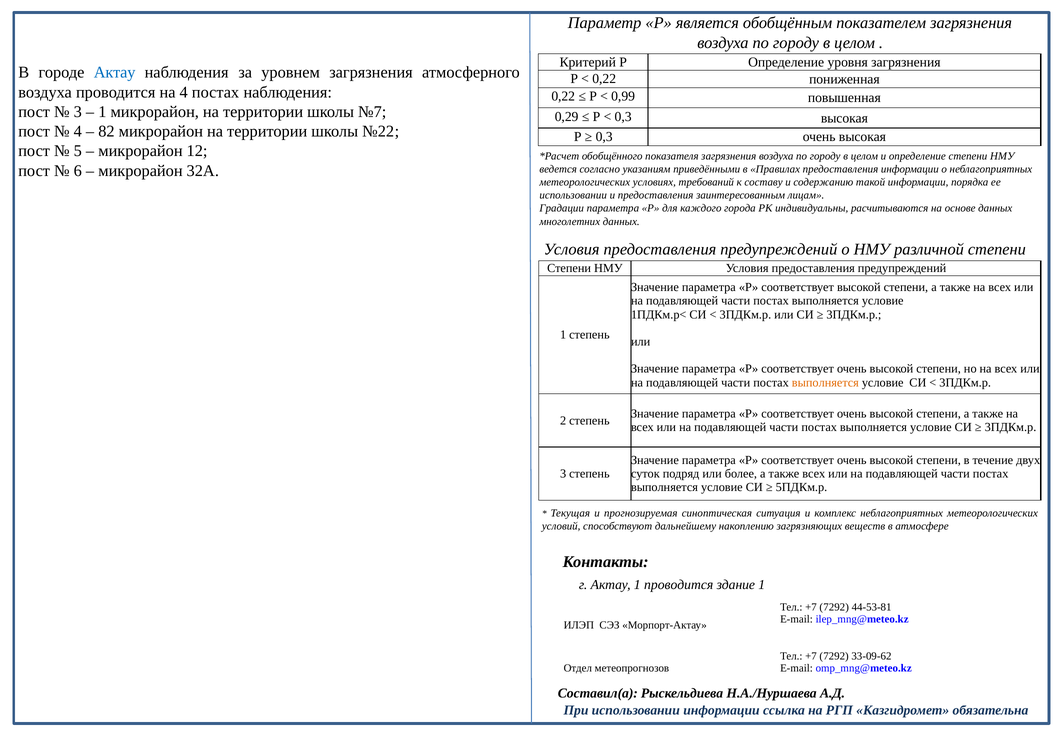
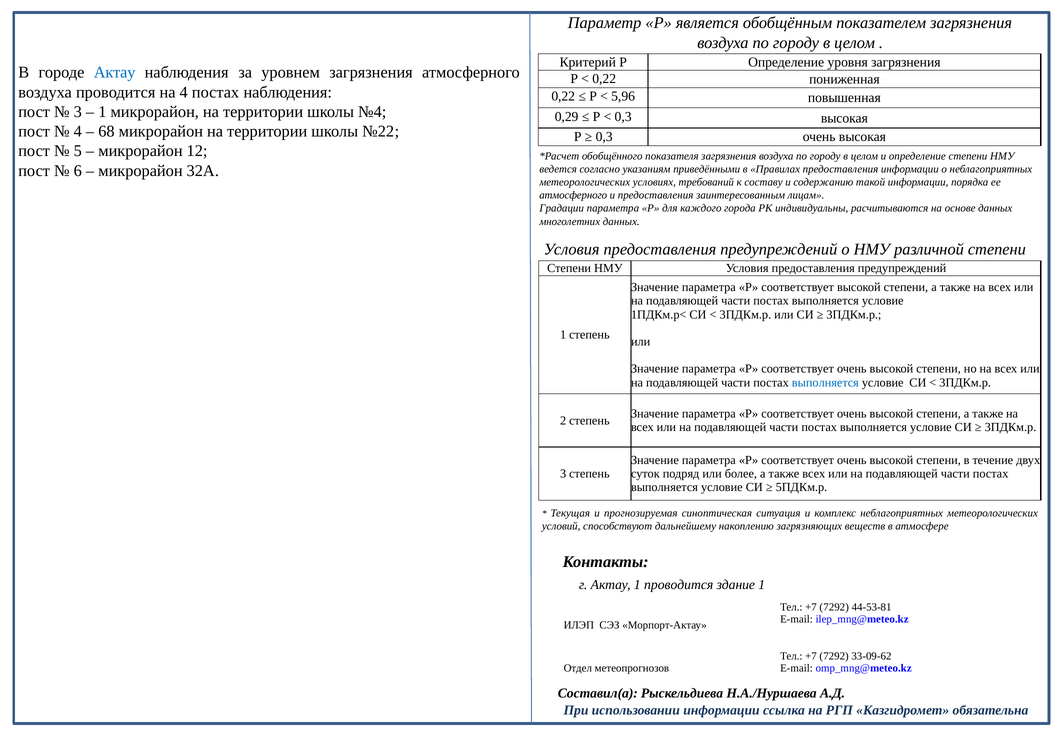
0,99: 0,99 -> 5,96
№7: №7 -> №4
82: 82 -> 68
использовании at (573, 195): использовании -> атмосферного
выполняется at (825, 382) colour: orange -> blue
